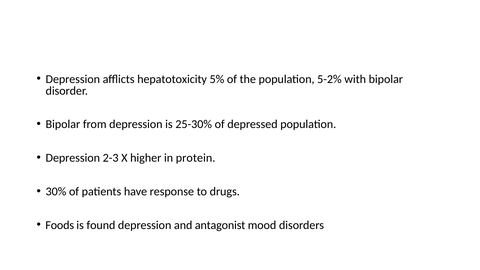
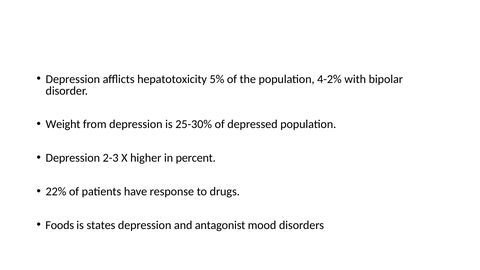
5-2%: 5-2% -> 4-2%
Bipolar at (63, 124): Bipolar -> Weight
protein: protein -> percent
30%: 30% -> 22%
found: found -> states
